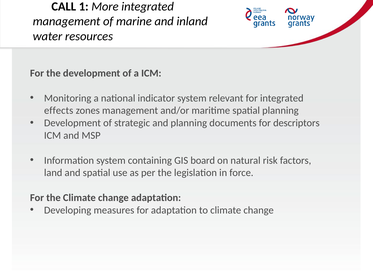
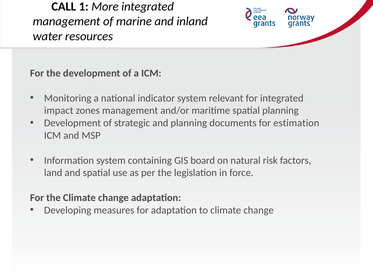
effects: effects -> impact
descriptors: descriptors -> estimation
